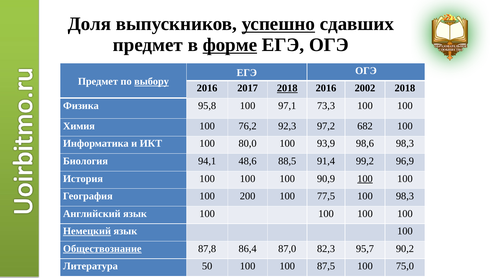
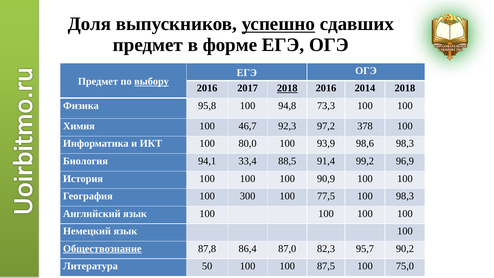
форме underline: present -> none
2002: 2002 -> 2014
97,1: 97,1 -> 94,8
76,2: 76,2 -> 46,7
682: 682 -> 378
48,6: 48,6 -> 33,4
100 at (365, 179) underline: present -> none
200: 200 -> 300
Немецкий underline: present -> none
